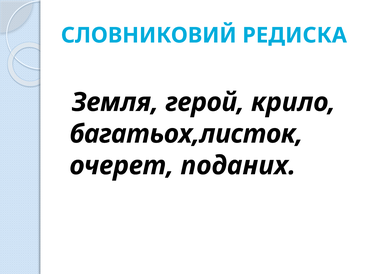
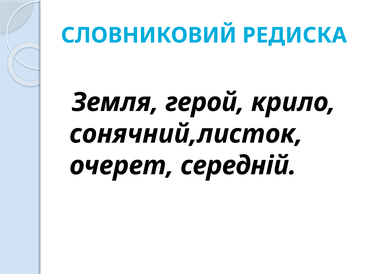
багатьох,листок: багатьох,листок -> сонячний,листок
поданих: поданих -> середній
